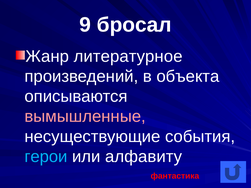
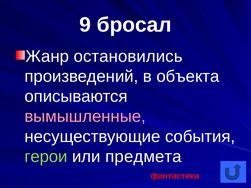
литературное: литературное -> остановились
герои colour: light blue -> light green
алфавиту: алфавиту -> предмета
